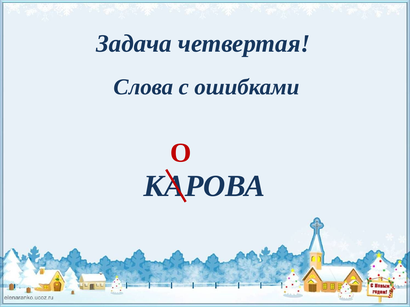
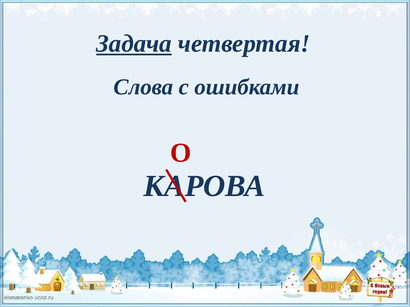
Задача underline: none -> present
